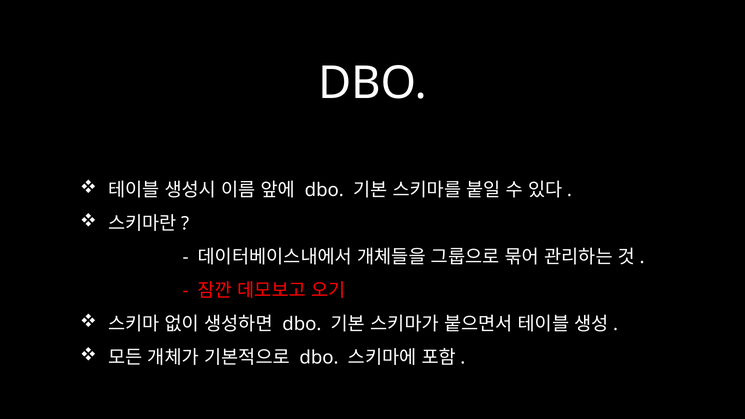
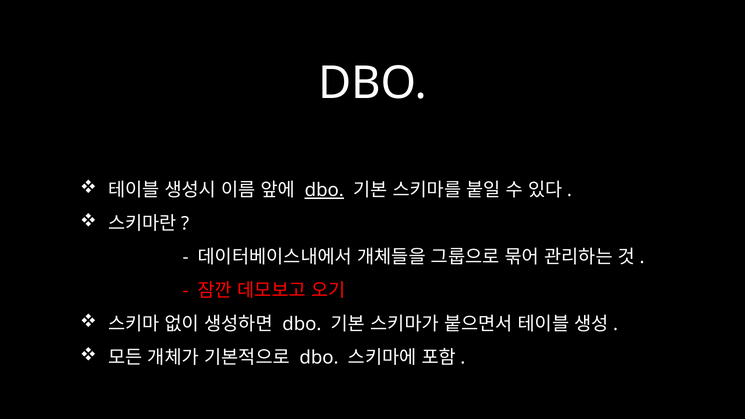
dbo at (324, 190) underline: none -> present
